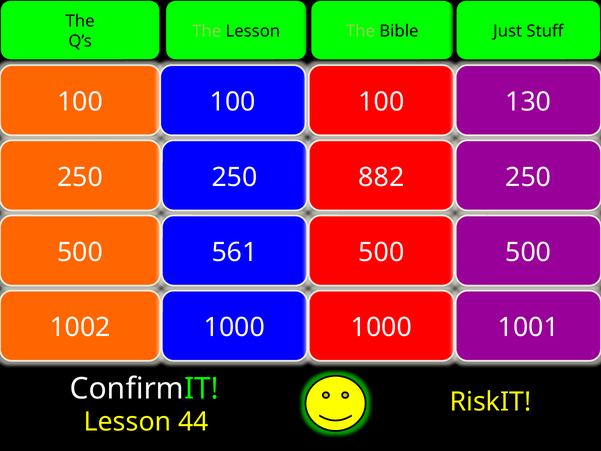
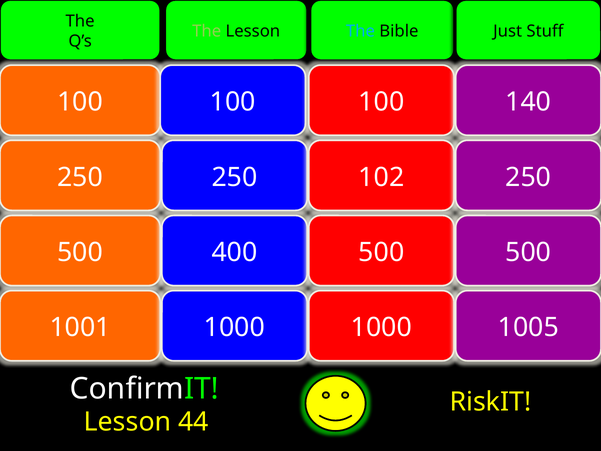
The at (360, 31) colour: light green -> light blue
130: 130 -> 140
882: 882 -> 102
561: 561 -> 400
1002: 1002 -> 1001
1001: 1001 -> 1005
